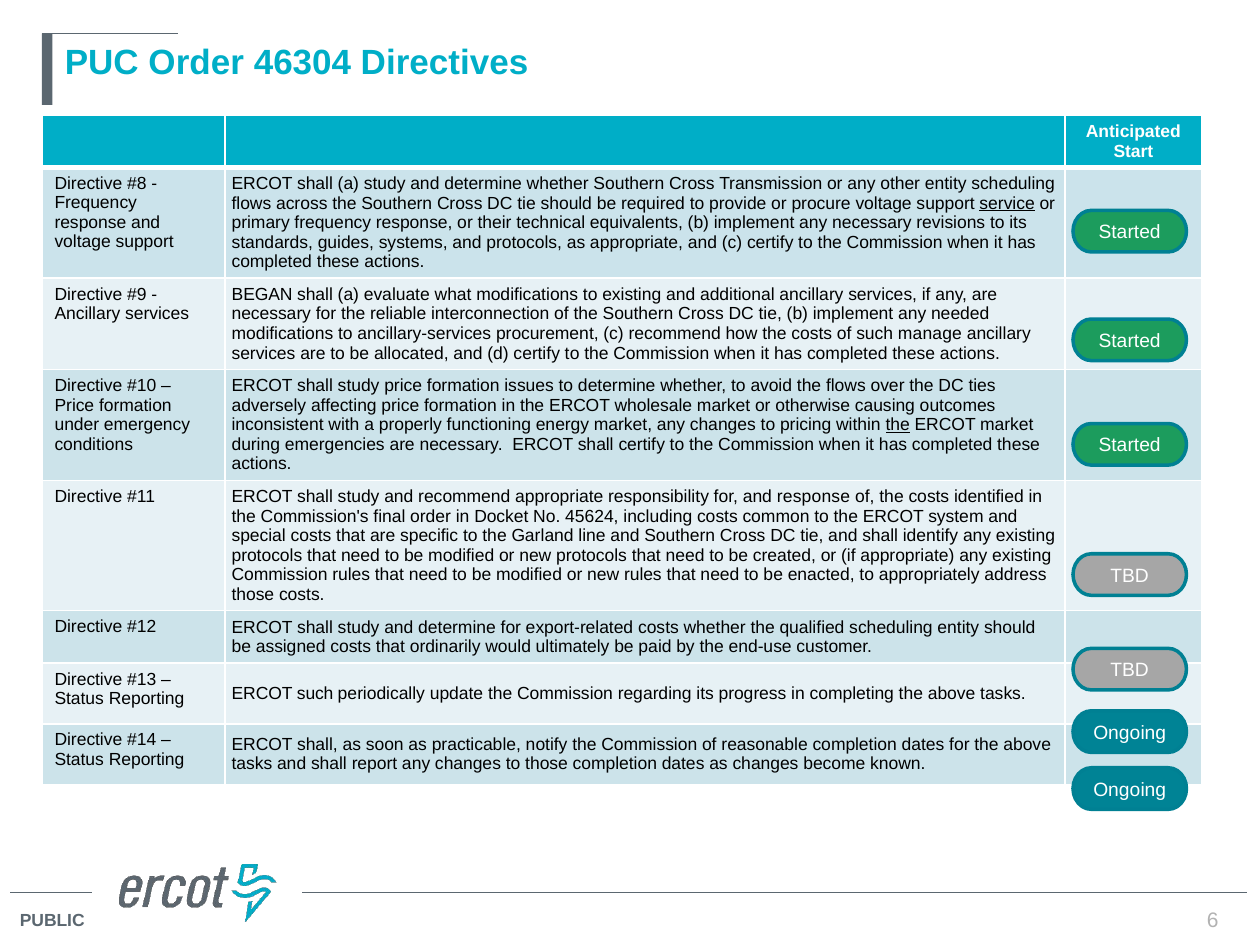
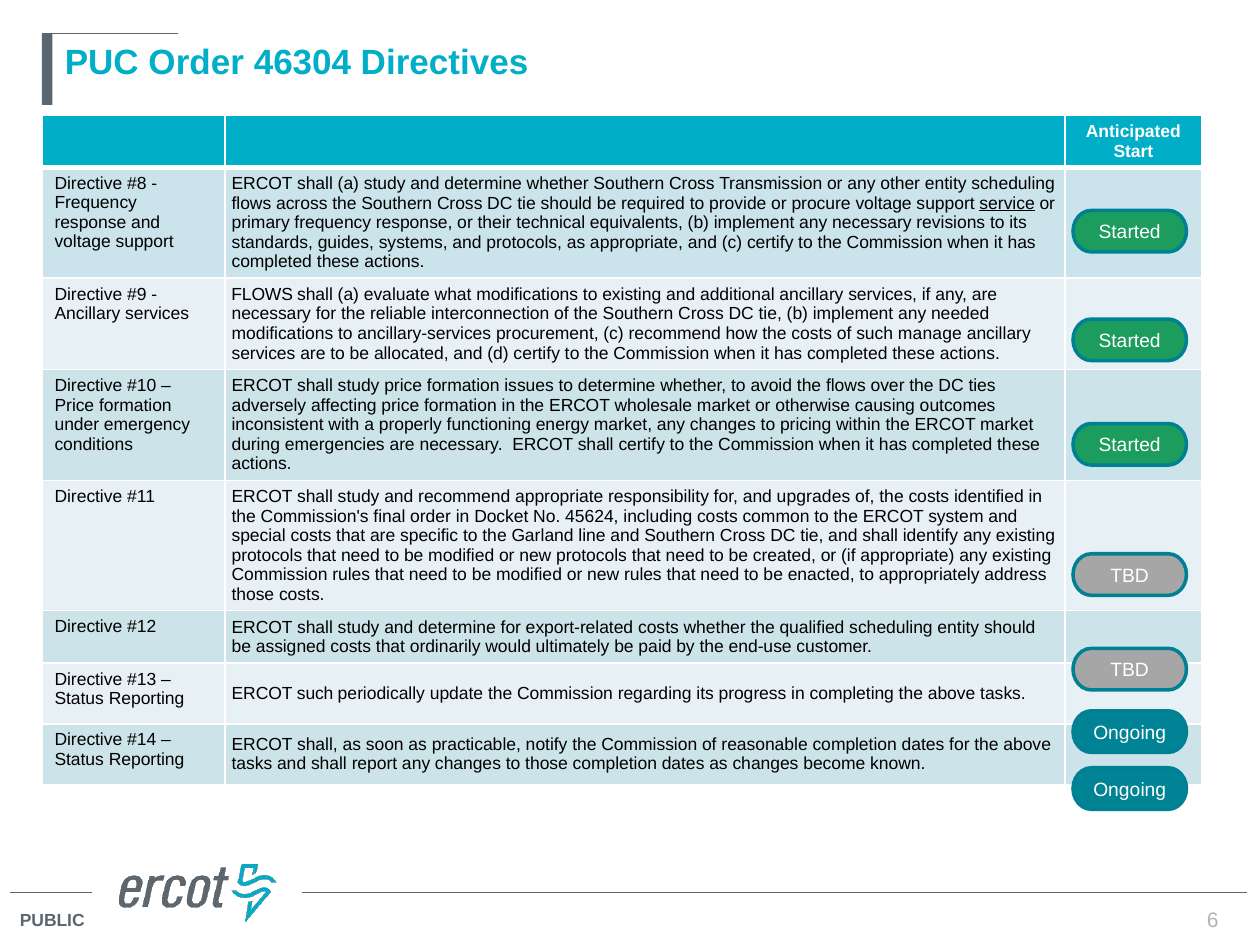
BEGAN at (262, 295): BEGAN -> FLOWS
the at (898, 425) underline: present -> none
and response: response -> upgrades
